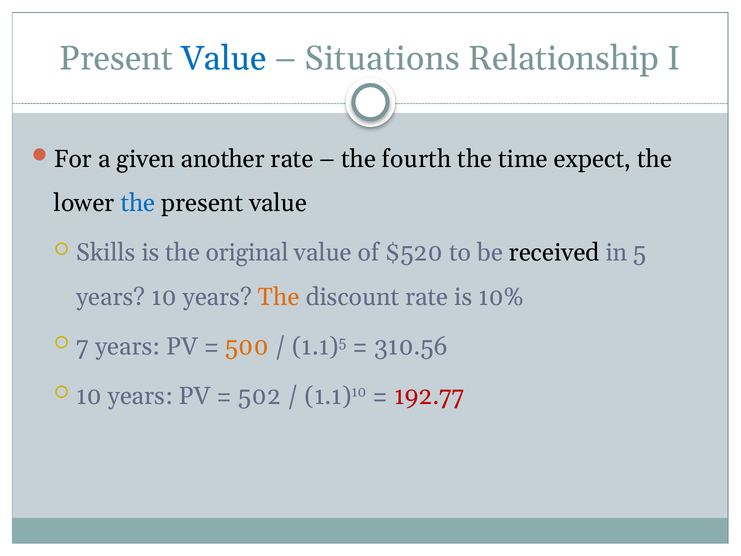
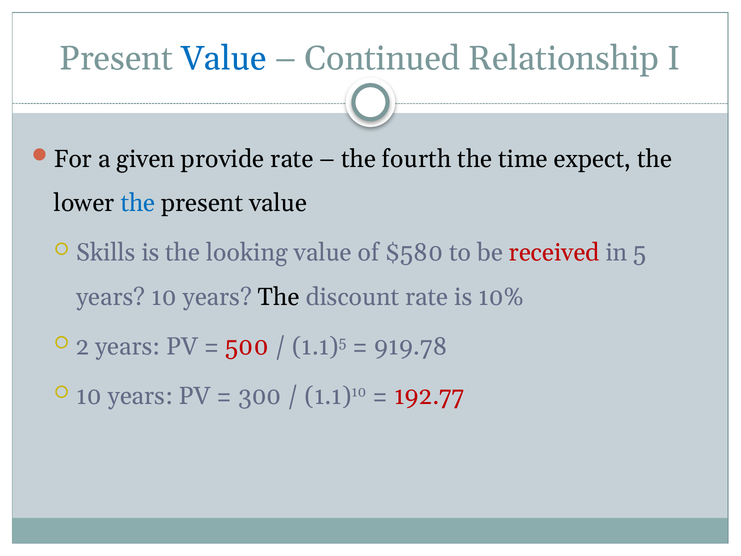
Situations: Situations -> Continued
another: another -> provide
original: original -> looking
$520: $520 -> $580
received colour: black -> red
The at (279, 297) colour: orange -> black
7: 7 -> 2
500 colour: orange -> red
310.56: 310.56 -> 919.78
502: 502 -> 300
